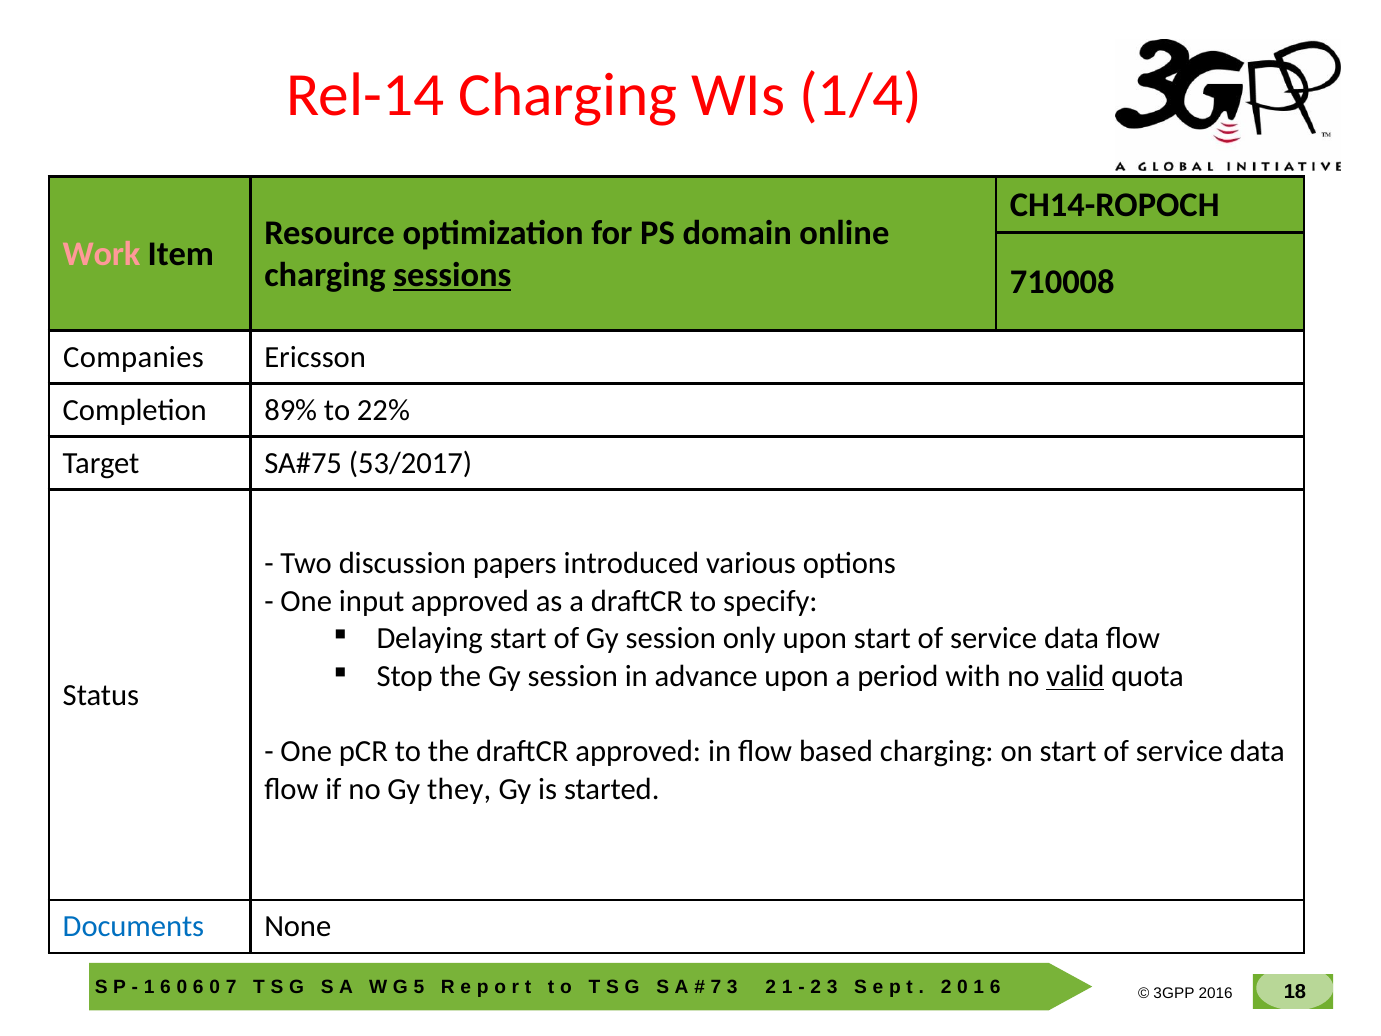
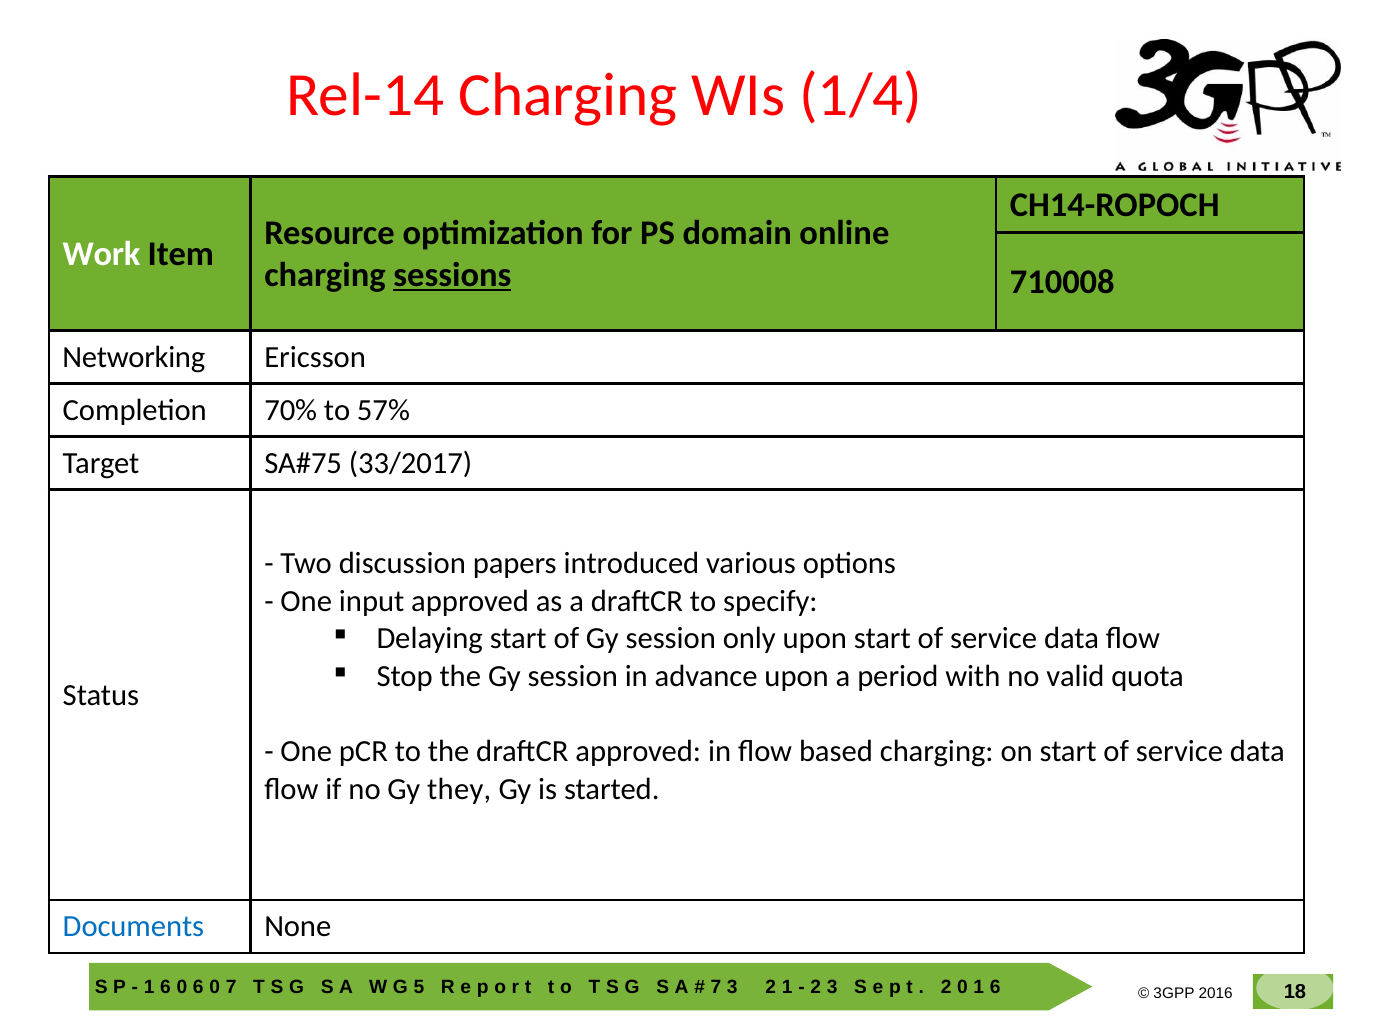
Work colour: pink -> white
Companies: Companies -> Networking
89%: 89% -> 70%
22%: 22% -> 57%
53/2017: 53/2017 -> 33/2017
valid underline: present -> none
